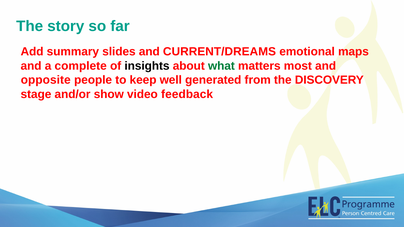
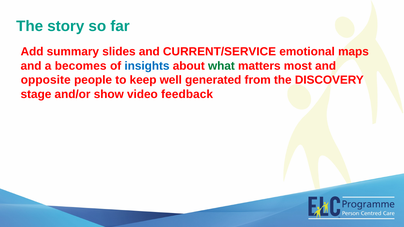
CURRENT/DREAMS: CURRENT/DREAMS -> CURRENT/SERVICE
complete: complete -> becomes
insights colour: black -> blue
